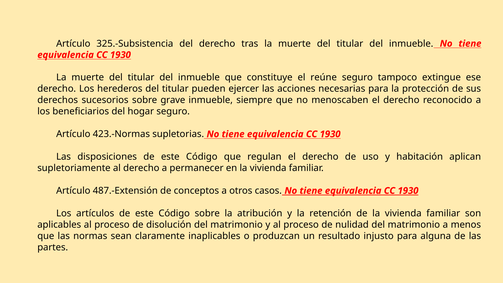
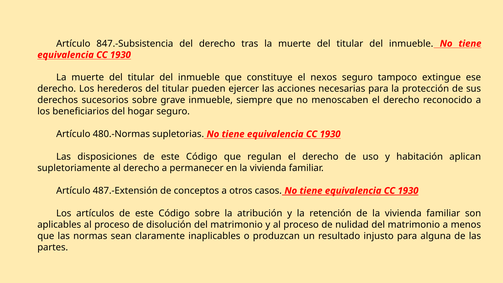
325.-Subsistencia: 325.-Subsistencia -> 847.-Subsistencia
reúne: reúne -> nexos
423.-Normas: 423.-Normas -> 480.-Normas
